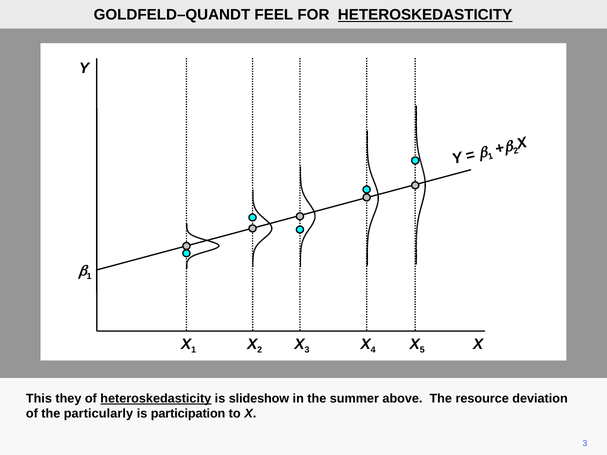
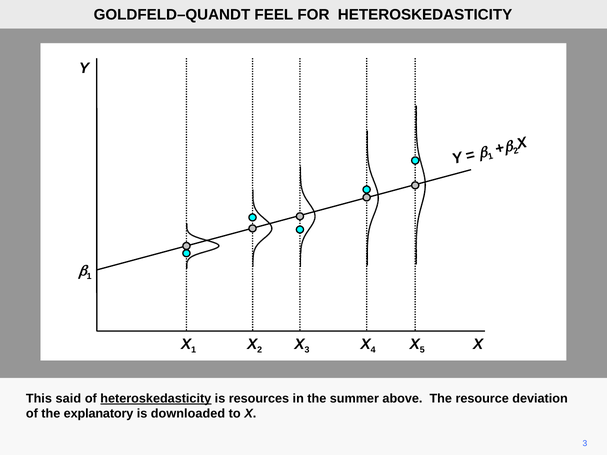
HETEROSKEDASTICITY at (425, 15) underline: present -> none
they: they -> said
slideshow: slideshow -> resources
particularly: particularly -> explanatory
participation: participation -> downloaded
